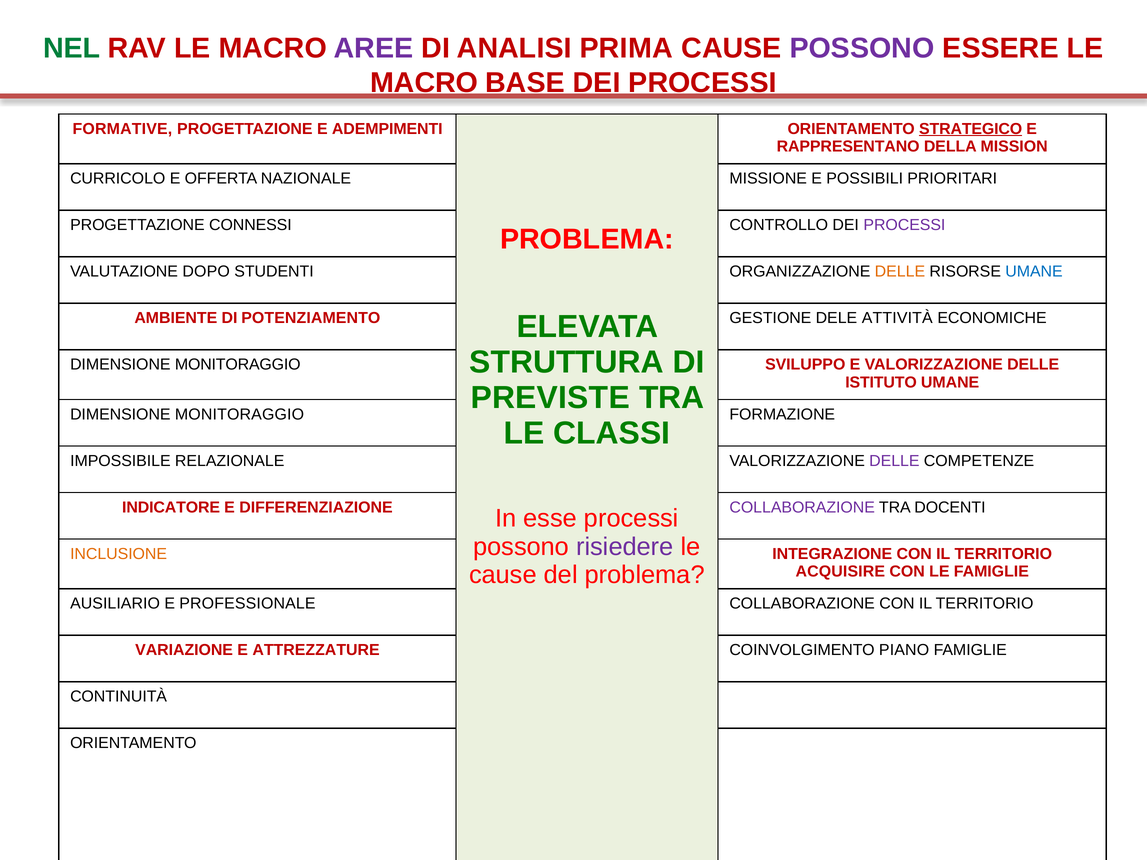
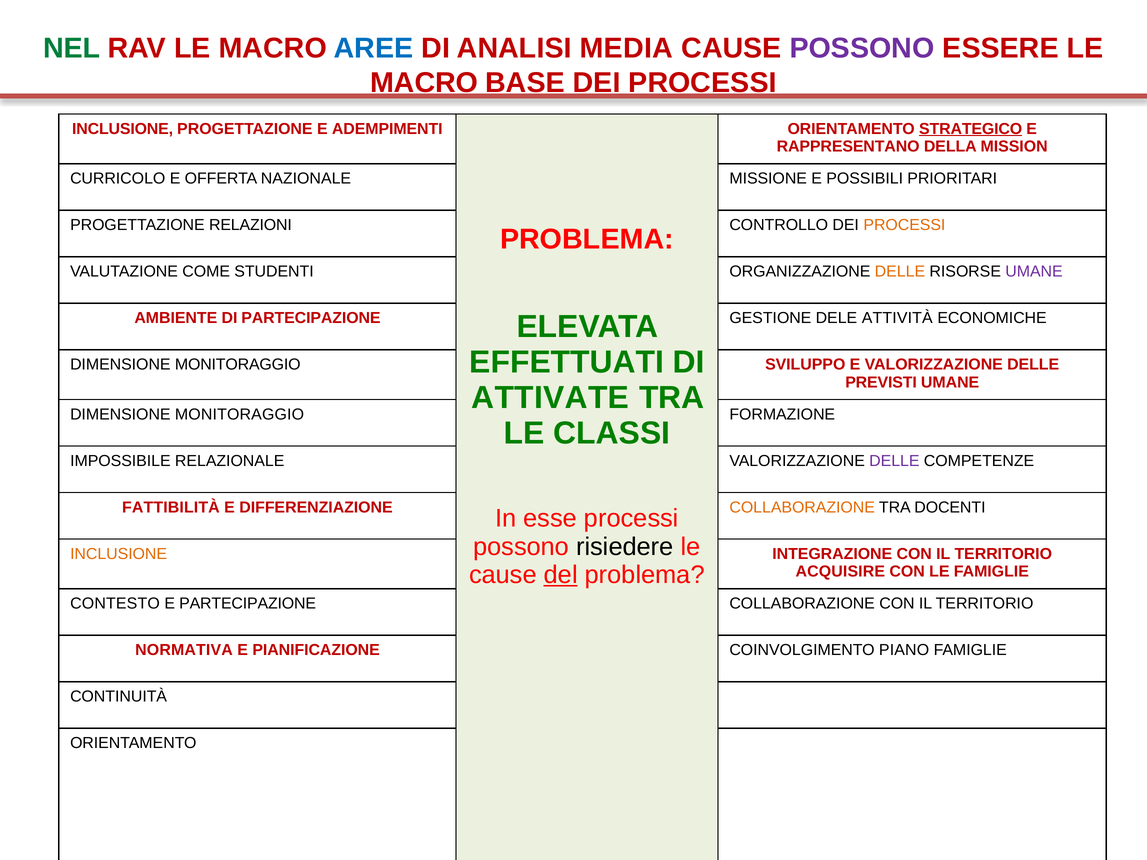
AREE colour: purple -> blue
PRIMA: PRIMA -> MEDIA
FORMATIVE at (122, 129): FORMATIVE -> INCLUSIONE
CONNESSI: CONNESSI -> RELAZIONI
PROCESSI at (904, 225) colour: purple -> orange
DOPO: DOPO -> COME
UMANE at (1034, 272) colour: blue -> purple
DI POTENZIAMENTO: POTENZIAMENTO -> PARTECIPAZIONE
STRUTTURA: STRUTTURA -> EFFETTUATI
ISTITUTO: ISTITUTO -> PREVISTI
PREVISTE: PREVISTE -> ATTIVATE
INDICATORE: INDICATORE -> FATTIBILITÀ
COLLABORAZIONE at (802, 508) colour: purple -> orange
risiedere colour: purple -> black
del underline: none -> present
AUSILIARIO: AUSILIARIO -> CONTESTO
E PROFESSIONALE: PROFESSIONALE -> PARTECIPAZIONE
VARIAZIONE: VARIAZIONE -> NORMATIVA
ATTREZZATURE: ATTREZZATURE -> PIANIFICAZIONE
